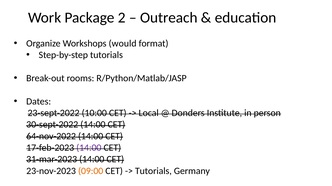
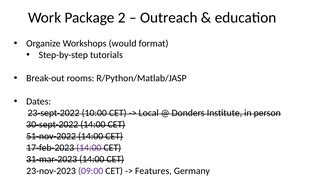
64-nov-2022: 64-nov-2022 -> 51-nov-2022
09:00 colour: orange -> purple
Tutorials at (153, 172): Tutorials -> Features
